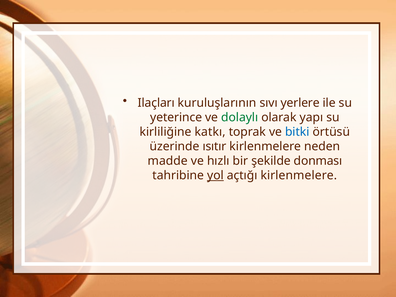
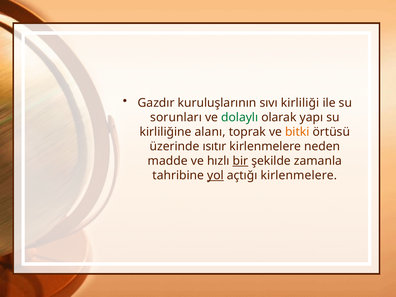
Ilaçları: Ilaçları -> Gazdır
yerlere: yerlere -> kirliliği
yeterince: yeterince -> sorunları
katkı: katkı -> alanı
bitki colour: blue -> orange
bir underline: none -> present
donması: donması -> zamanla
